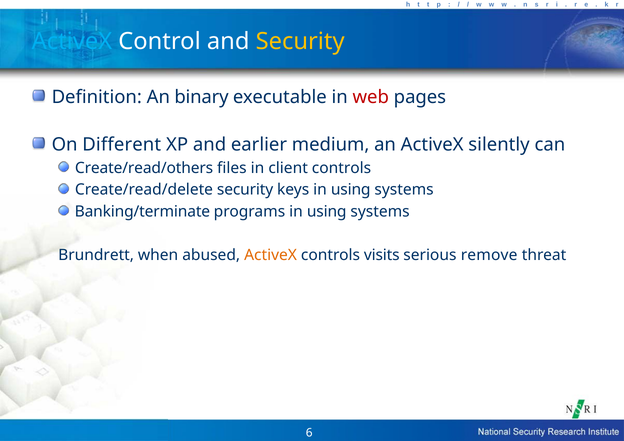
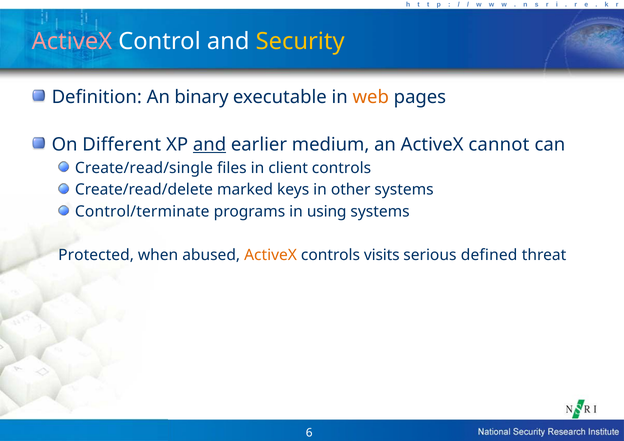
ActiveX at (72, 42) colour: light blue -> pink
web colour: red -> orange
and at (210, 145) underline: none -> present
silently: silently -> cannot
Create/read/others: Create/read/others -> Create/read/single
Create/read/delete security: security -> marked
keys in using: using -> other
Banking/terminate: Banking/terminate -> Control/terminate
Brundrett: Brundrett -> Protected
remove: remove -> defined
